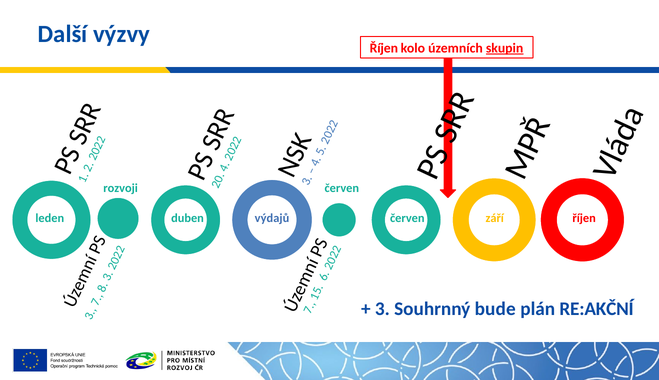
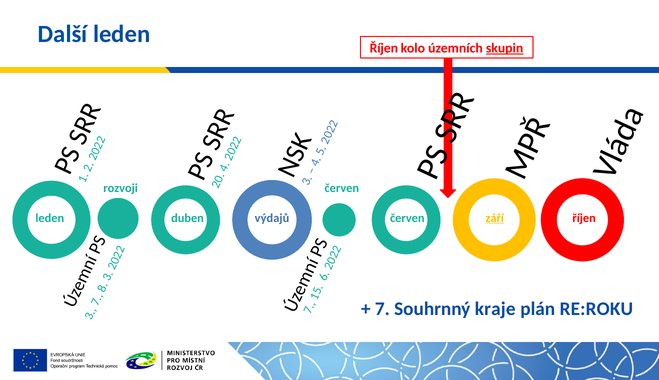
Další výzvy: výzvy -> leden
září underline: none -> present
3 at (382, 308): 3 -> 7
bude: bude -> kraje
RE:AKČNÍ: RE:AKČNÍ -> RE:ROKU
